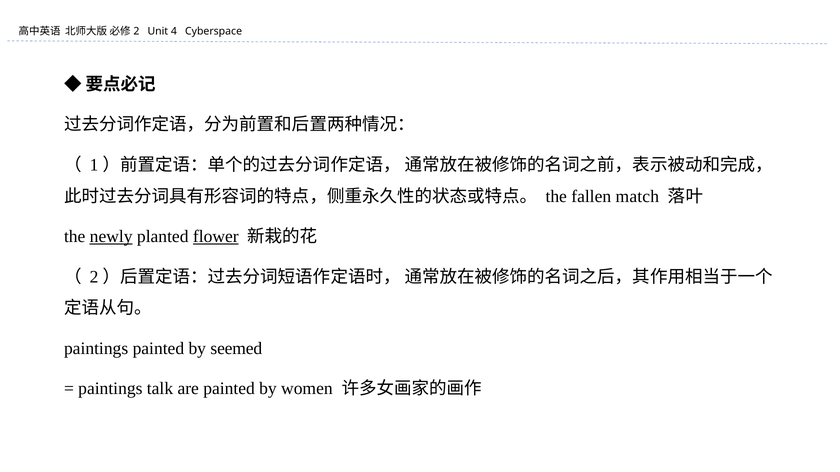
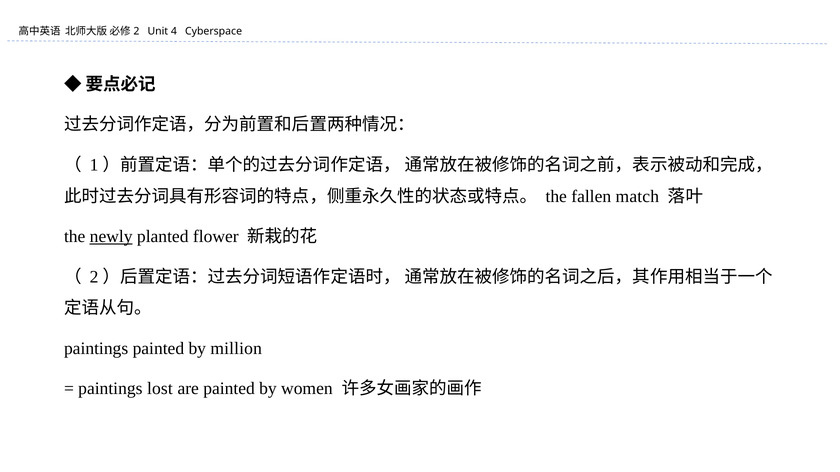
flower underline: present -> none
seemed: seemed -> million
talk: talk -> lost
